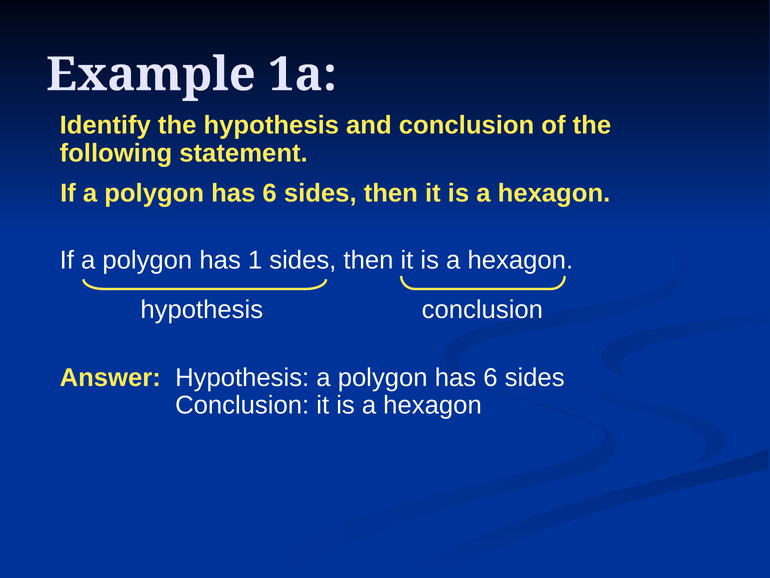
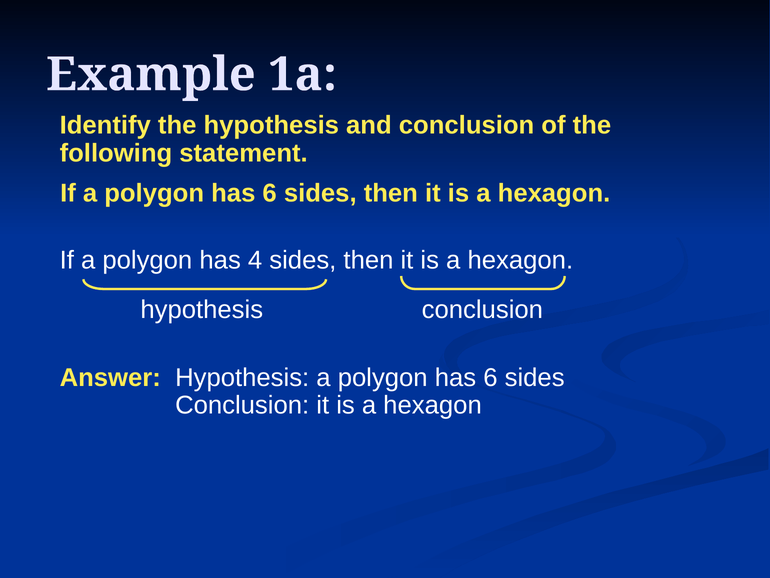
1: 1 -> 4
